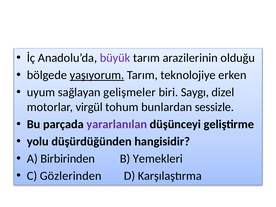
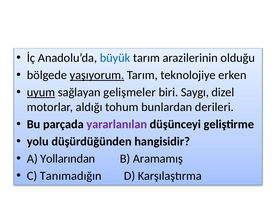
büyük colour: purple -> blue
uyum underline: none -> present
virgül: virgül -> aldığı
sessizle: sessizle -> derileri
Birbirinden: Birbirinden -> Yollarından
Yemekleri: Yemekleri -> Aramamış
Gözlerinden: Gözlerinden -> Tanımadığın
